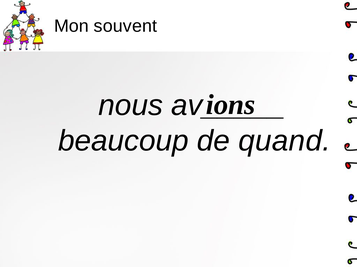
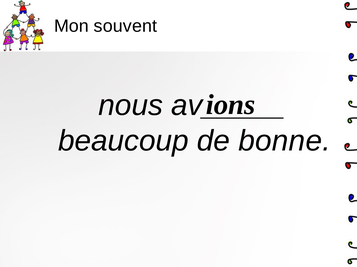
quand: quand -> bonne
